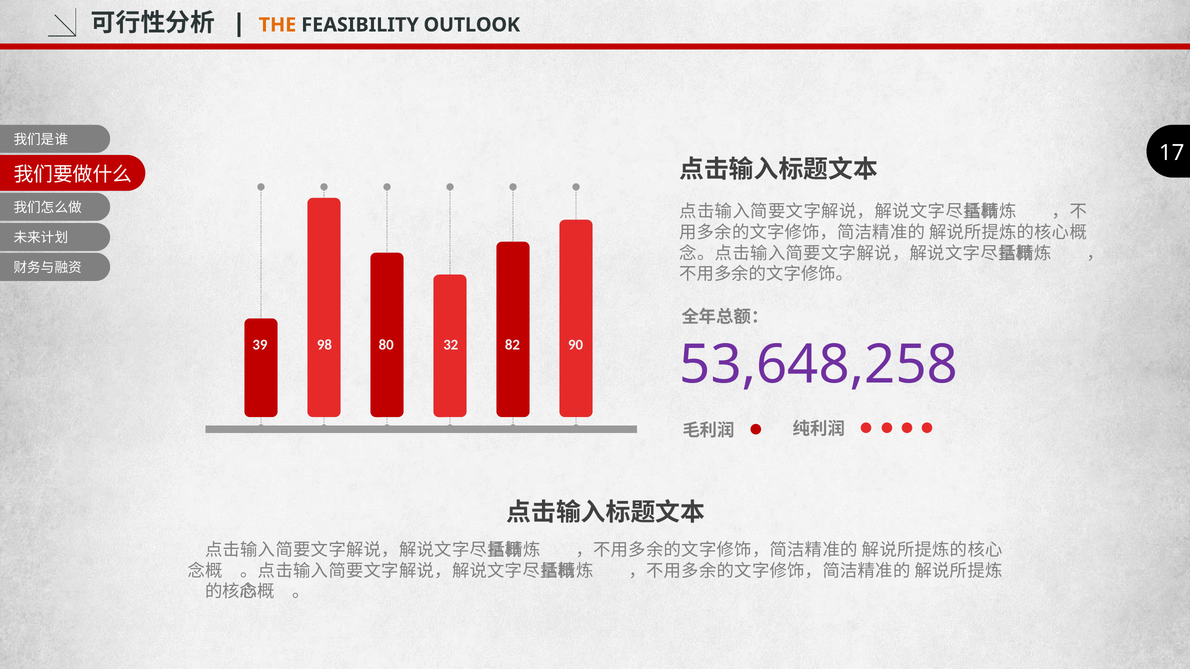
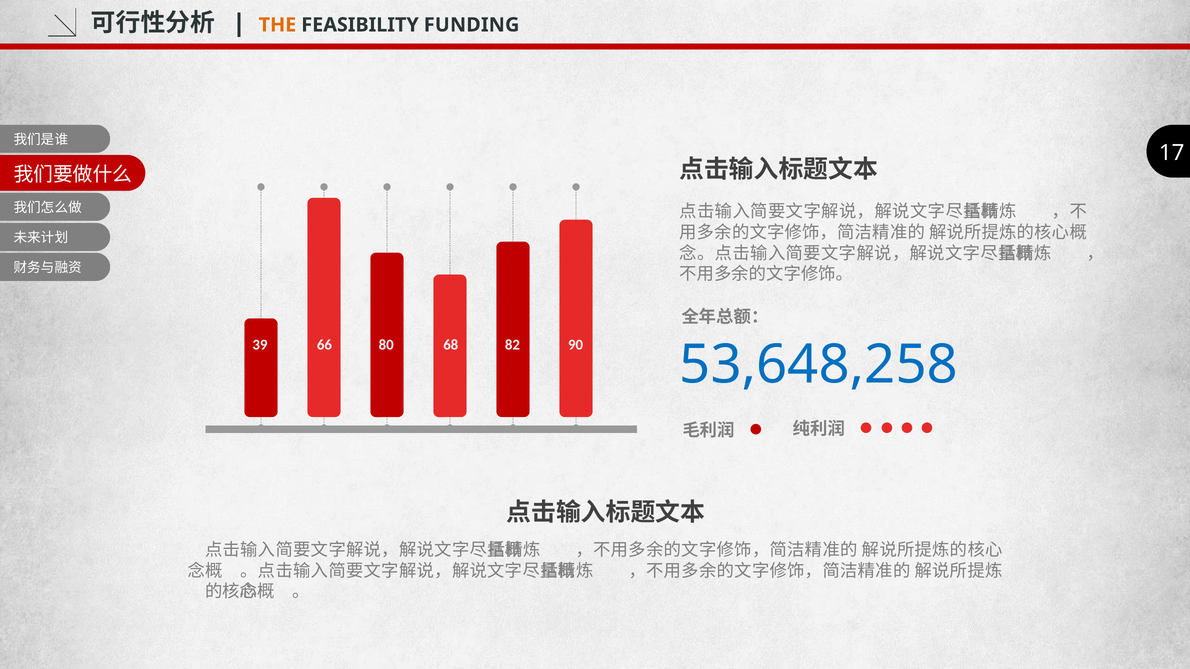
OUTLOOK: OUTLOOK -> FUNDING
98: 98 -> 66
32: 32 -> 68
53,648,258 colour: purple -> blue
